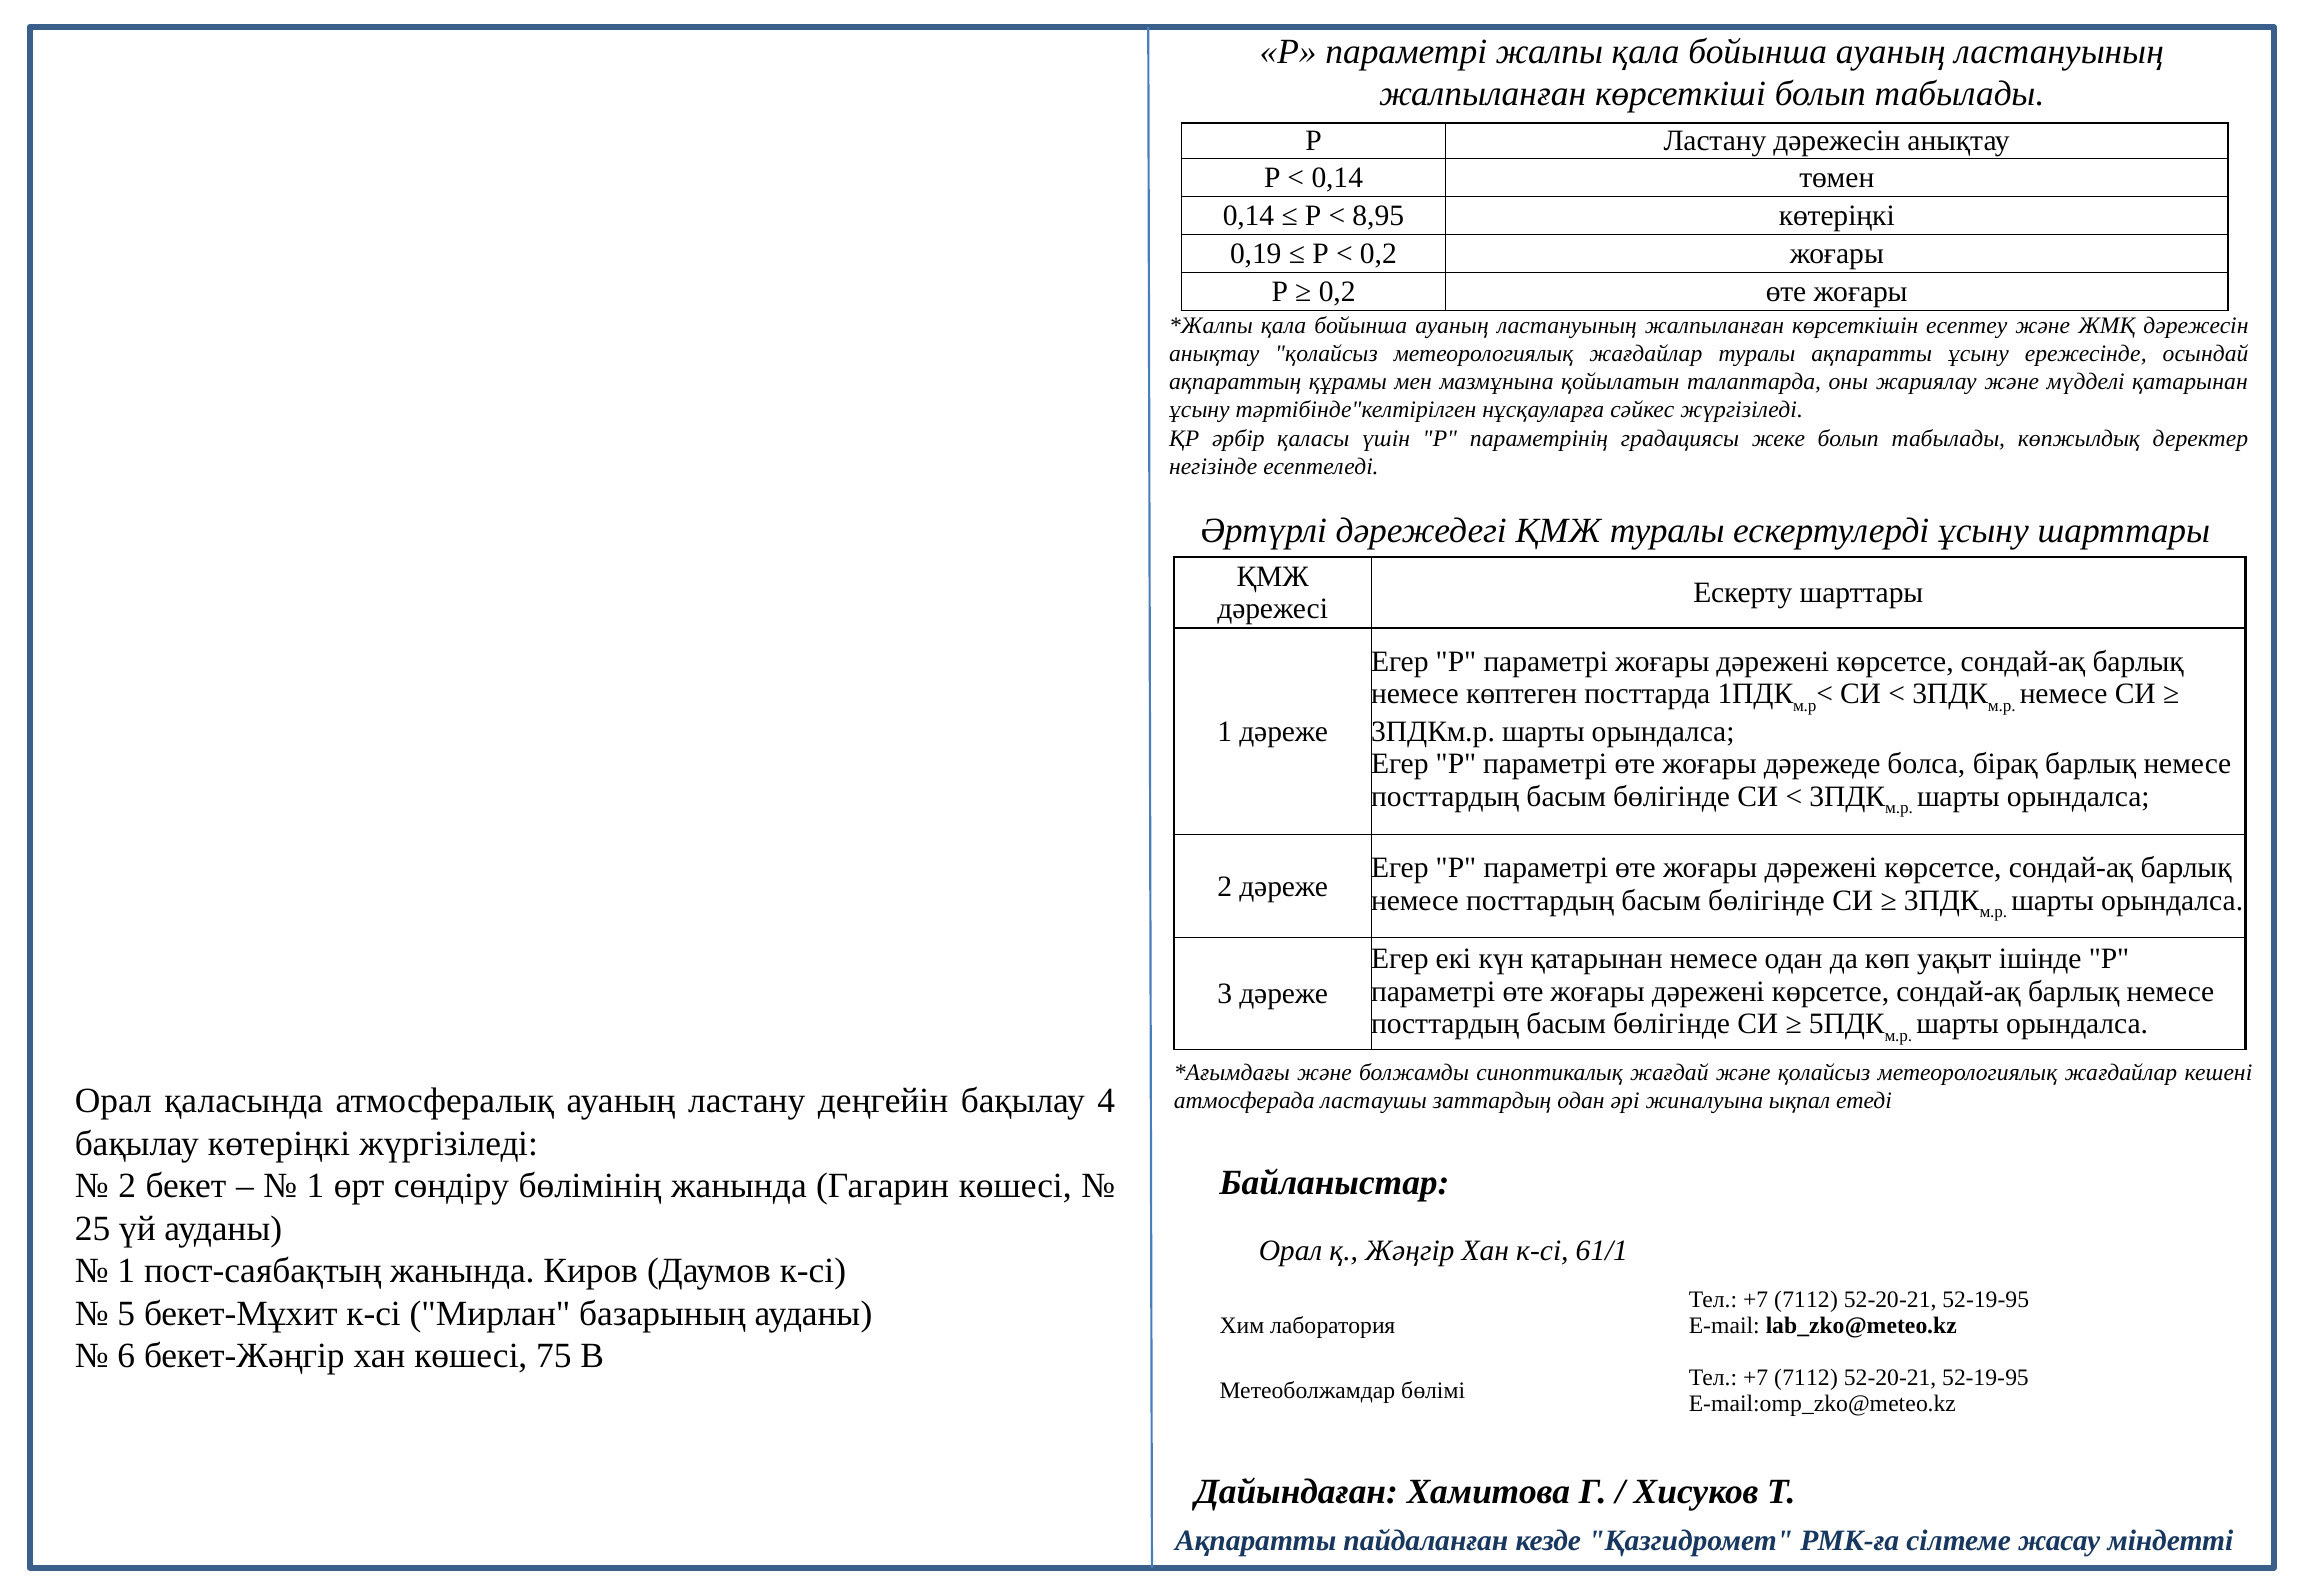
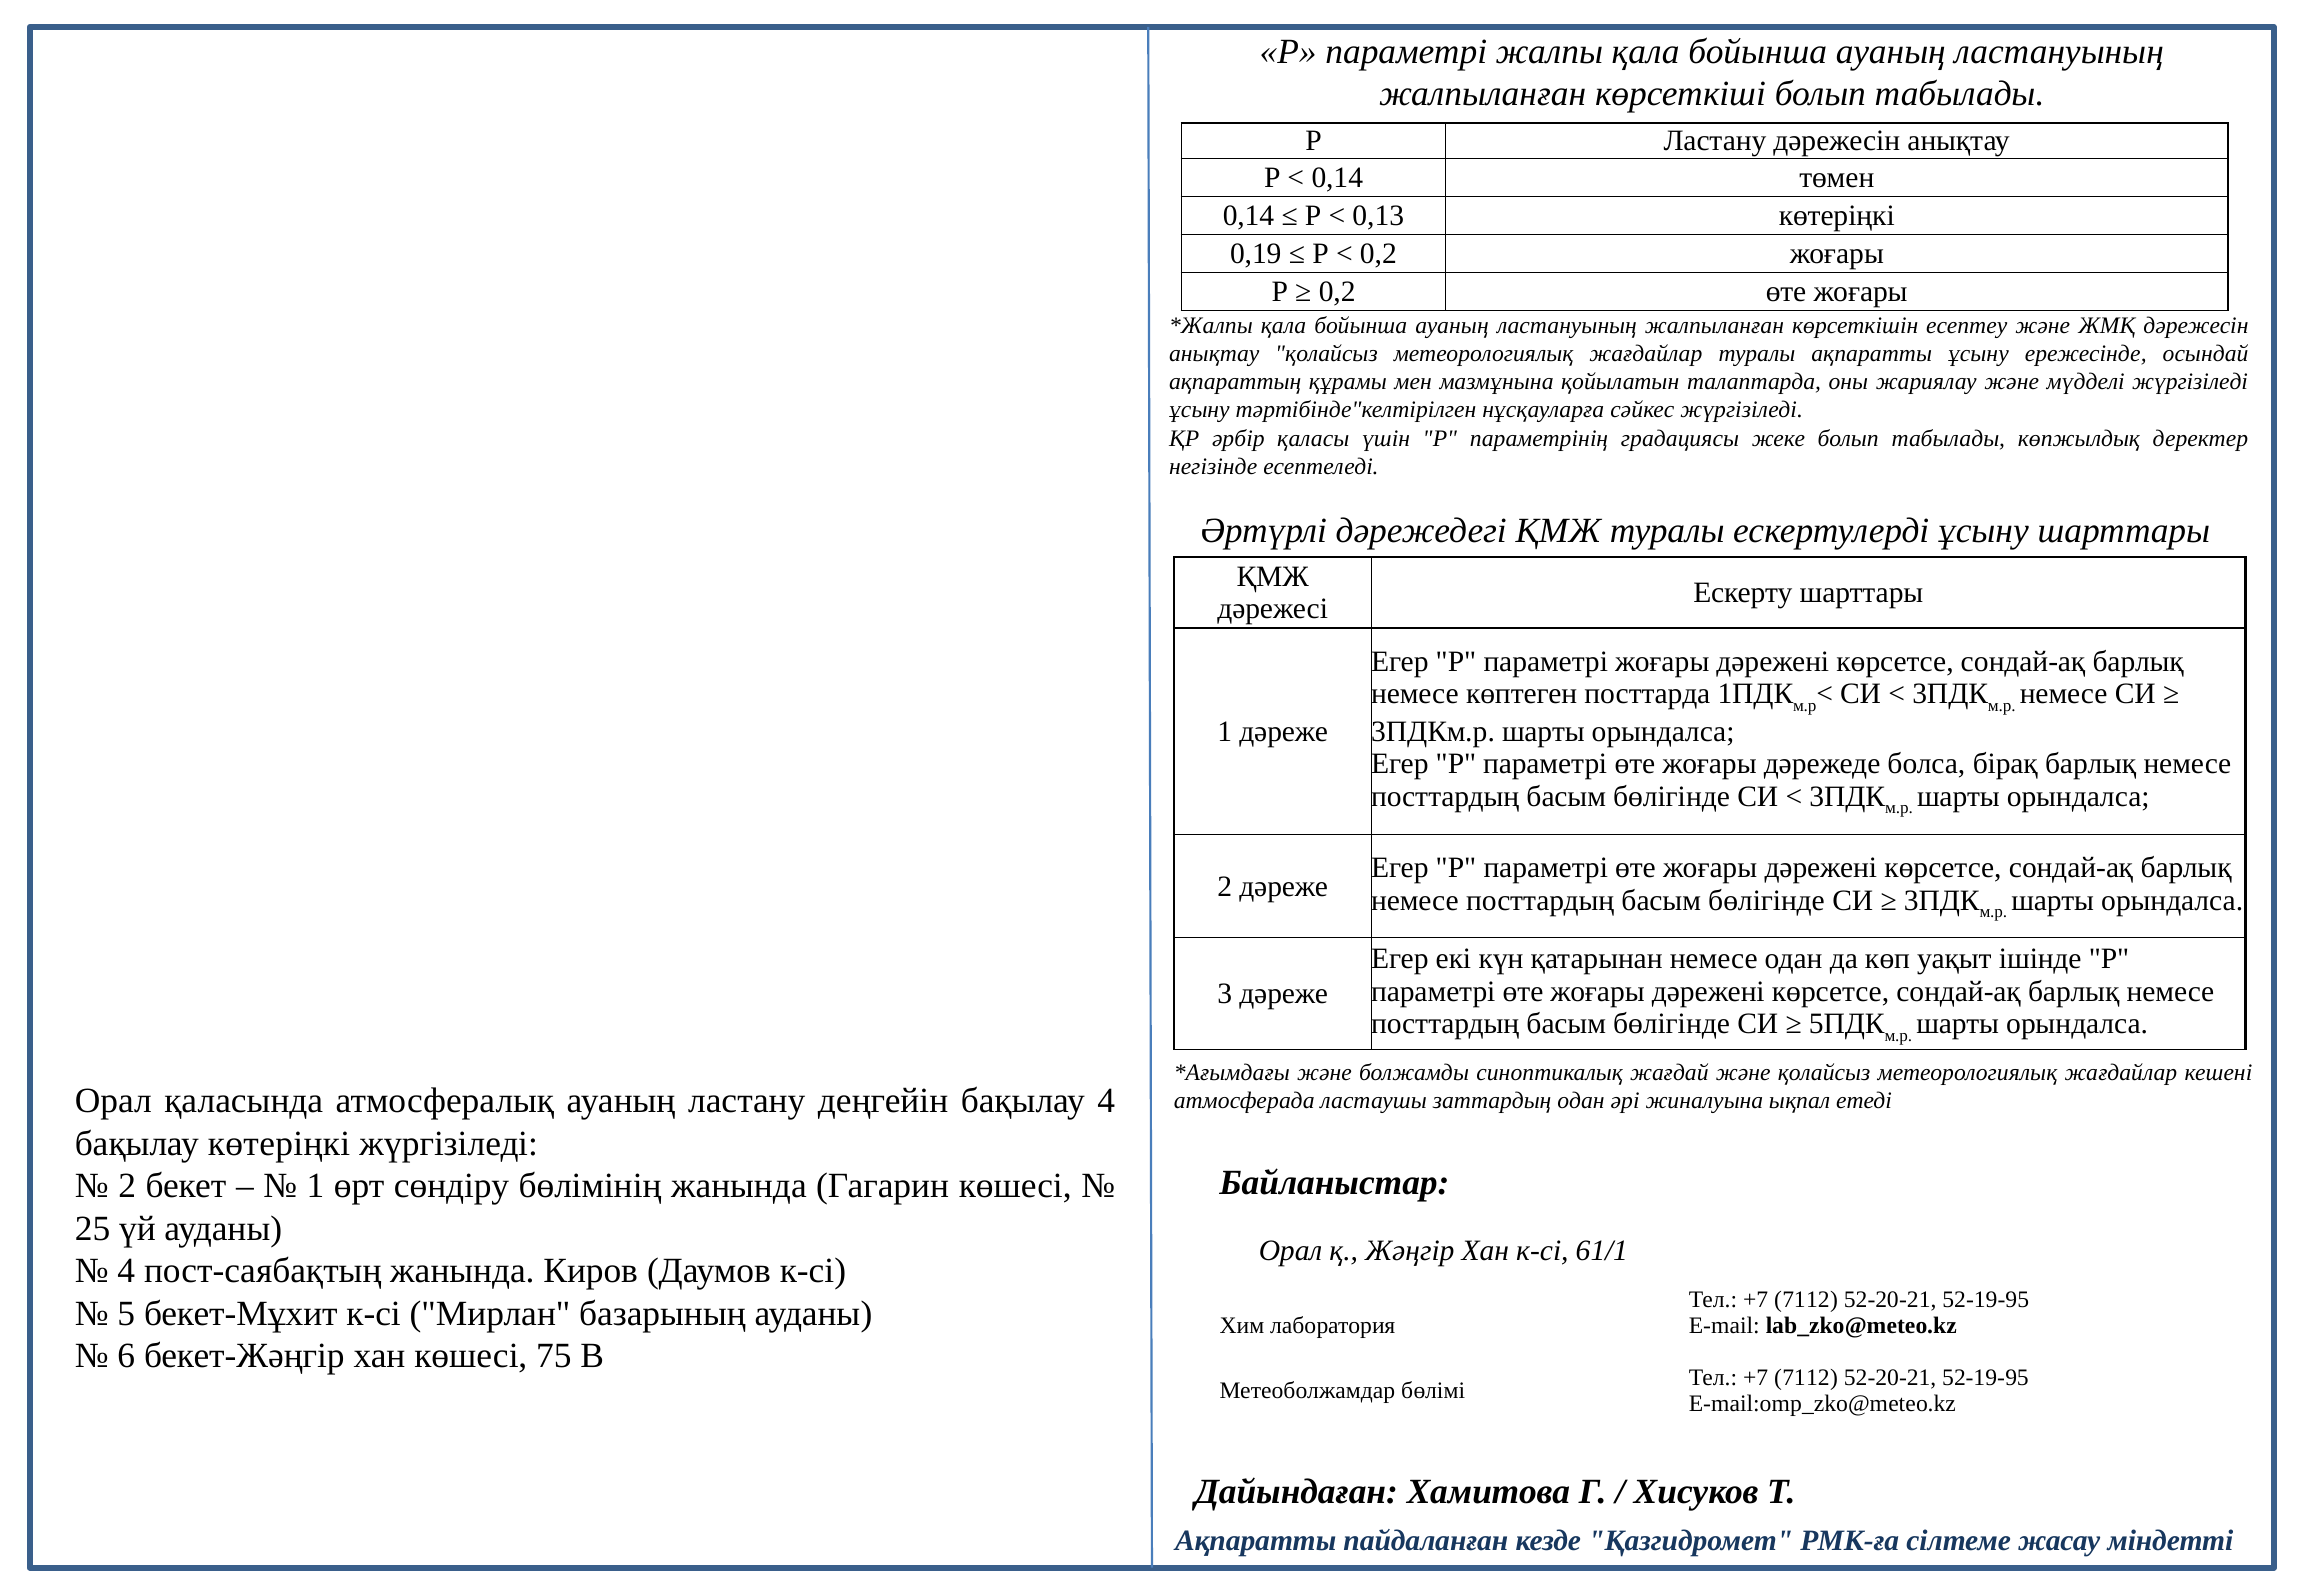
8,95: 8,95 -> 0,13
мүдделі қатарынан: қатарынан -> жүргізіледі
1 at (126, 1271): 1 -> 4
